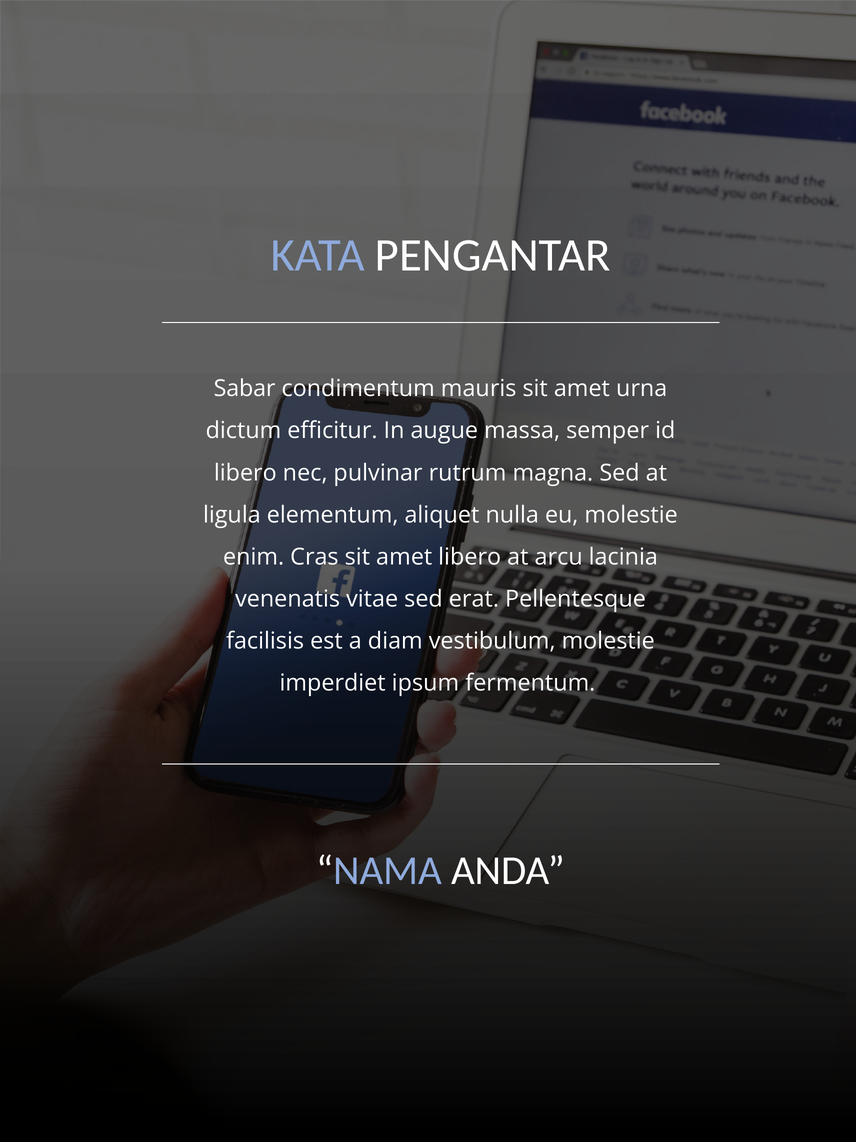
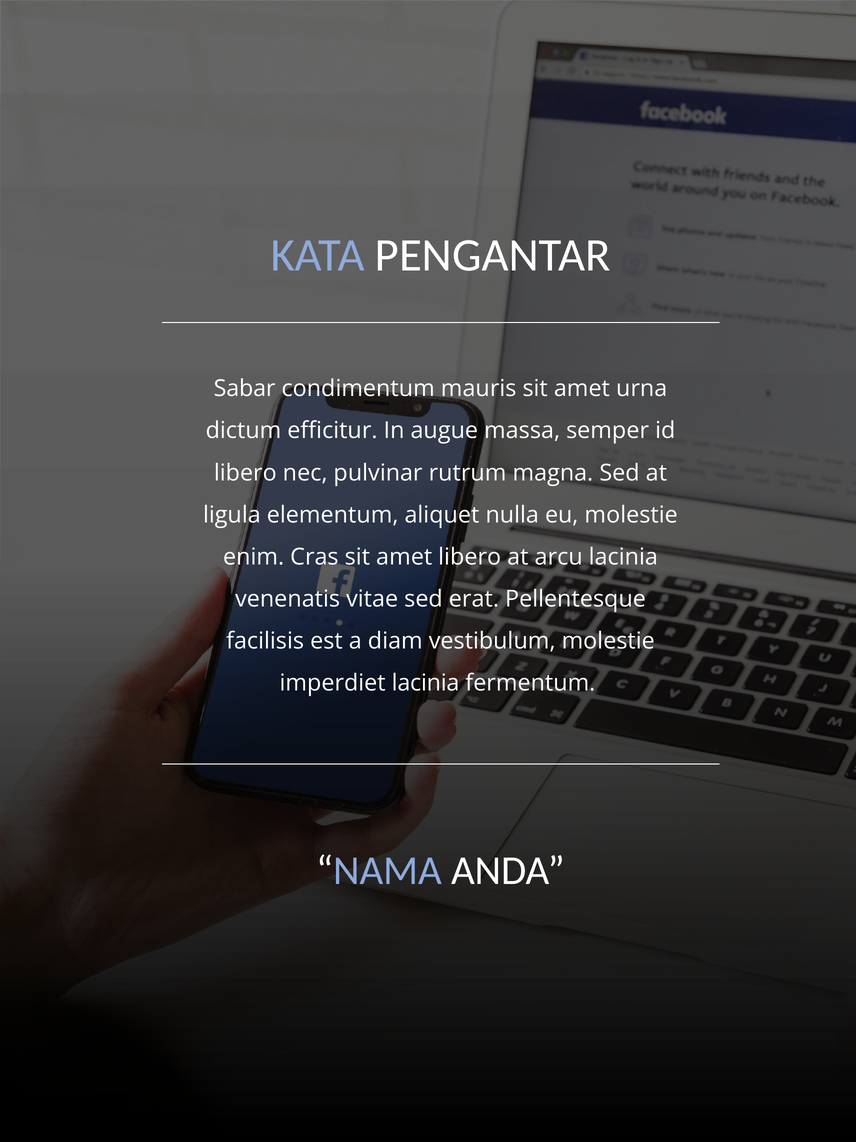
imperdiet ipsum: ipsum -> lacinia
